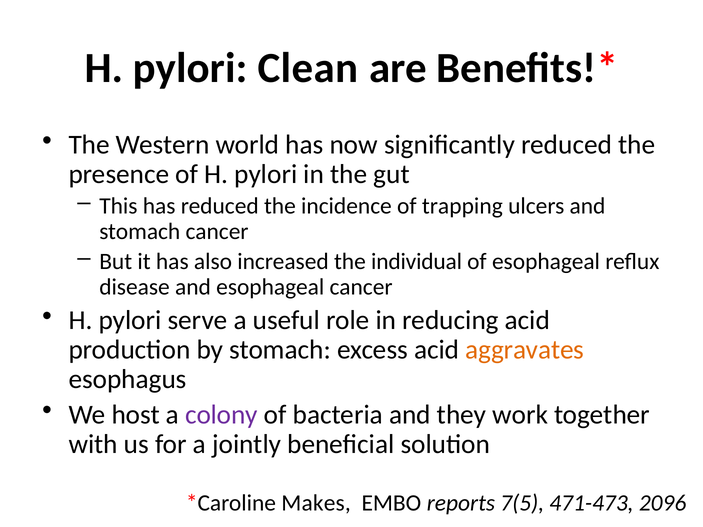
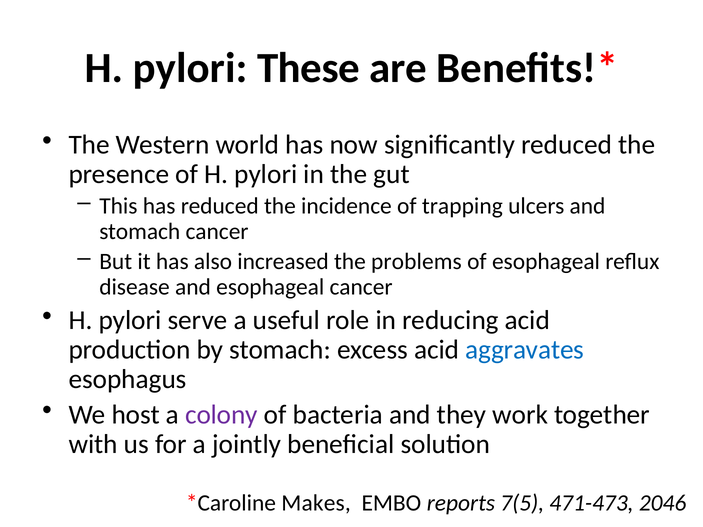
Clean: Clean -> These
individual: individual -> problems
aggravates colour: orange -> blue
2096: 2096 -> 2046
